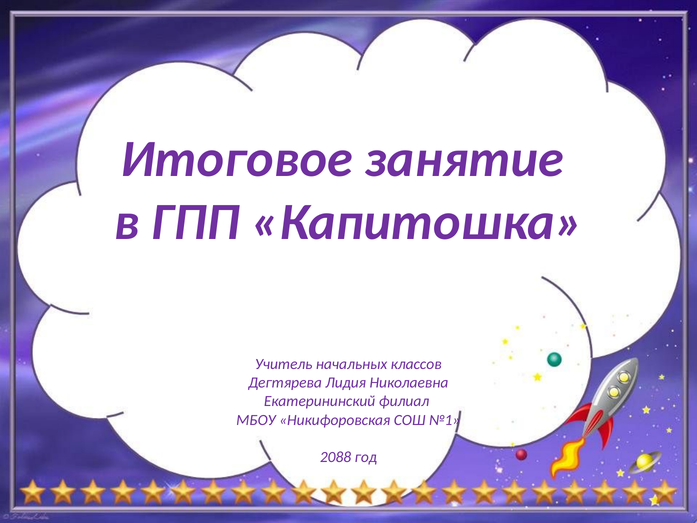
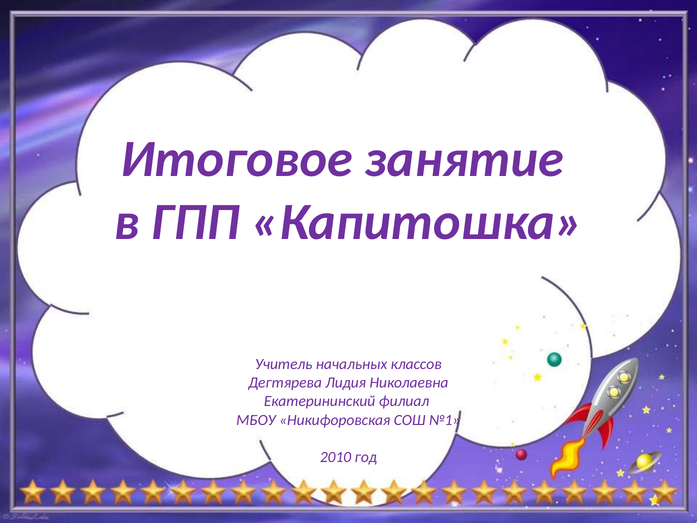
2088: 2088 -> 2010
